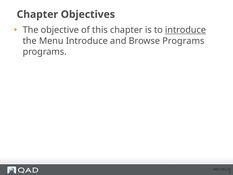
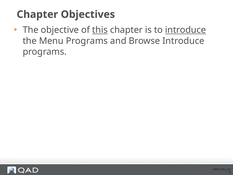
this underline: none -> present
Menu Introduce: Introduce -> Programs
Browse Programs: Programs -> Introduce
